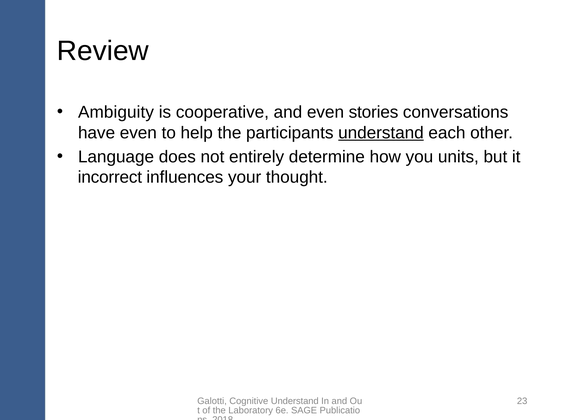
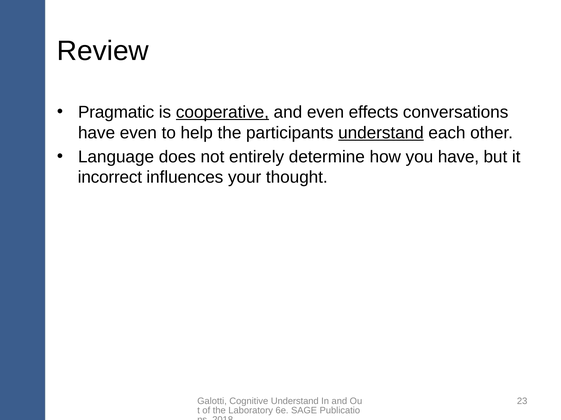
Ambiguity: Ambiguity -> Pragmatic
cooperative underline: none -> present
stories: stories -> effects
you units: units -> have
